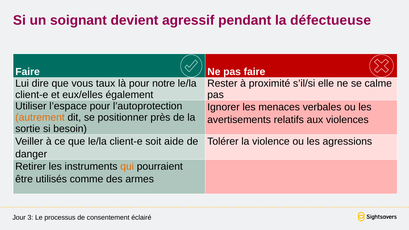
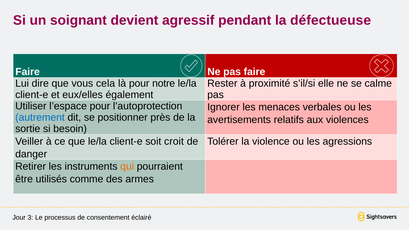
taux: taux -> cela
autrement colour: orange -> blue
aide: aide -> croit
